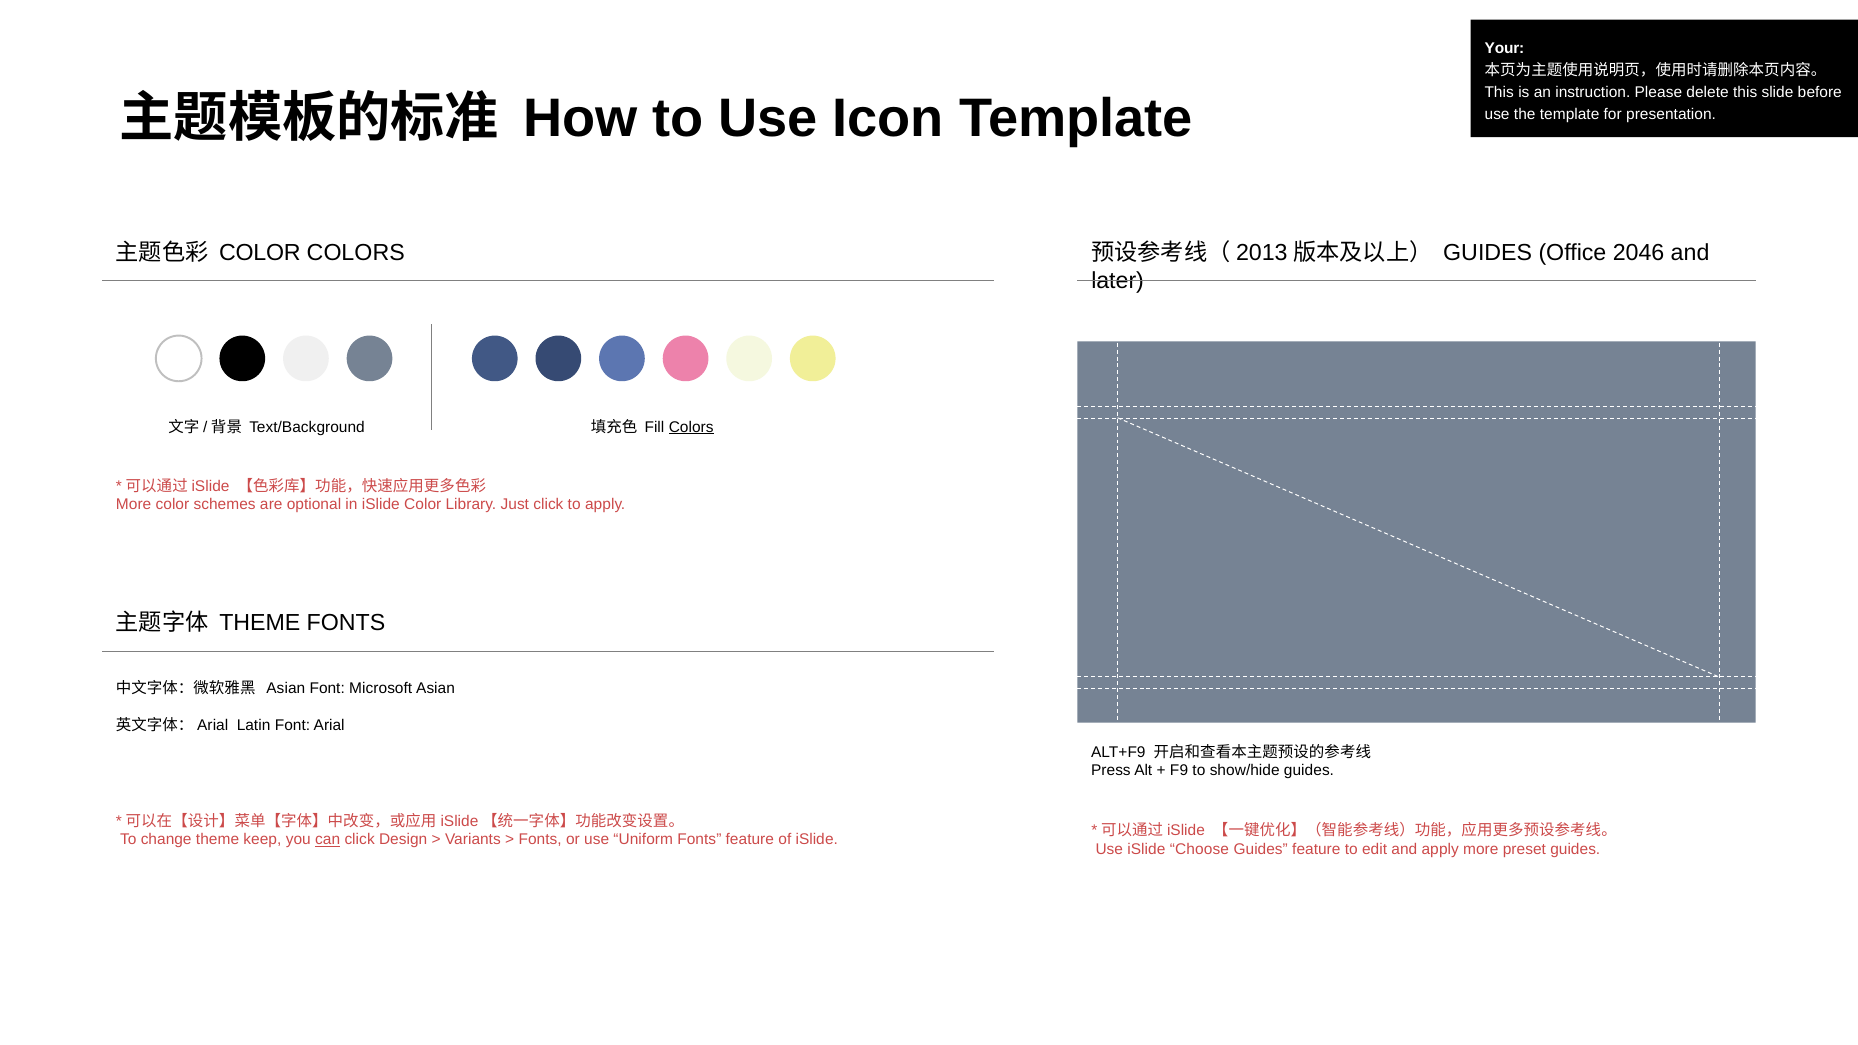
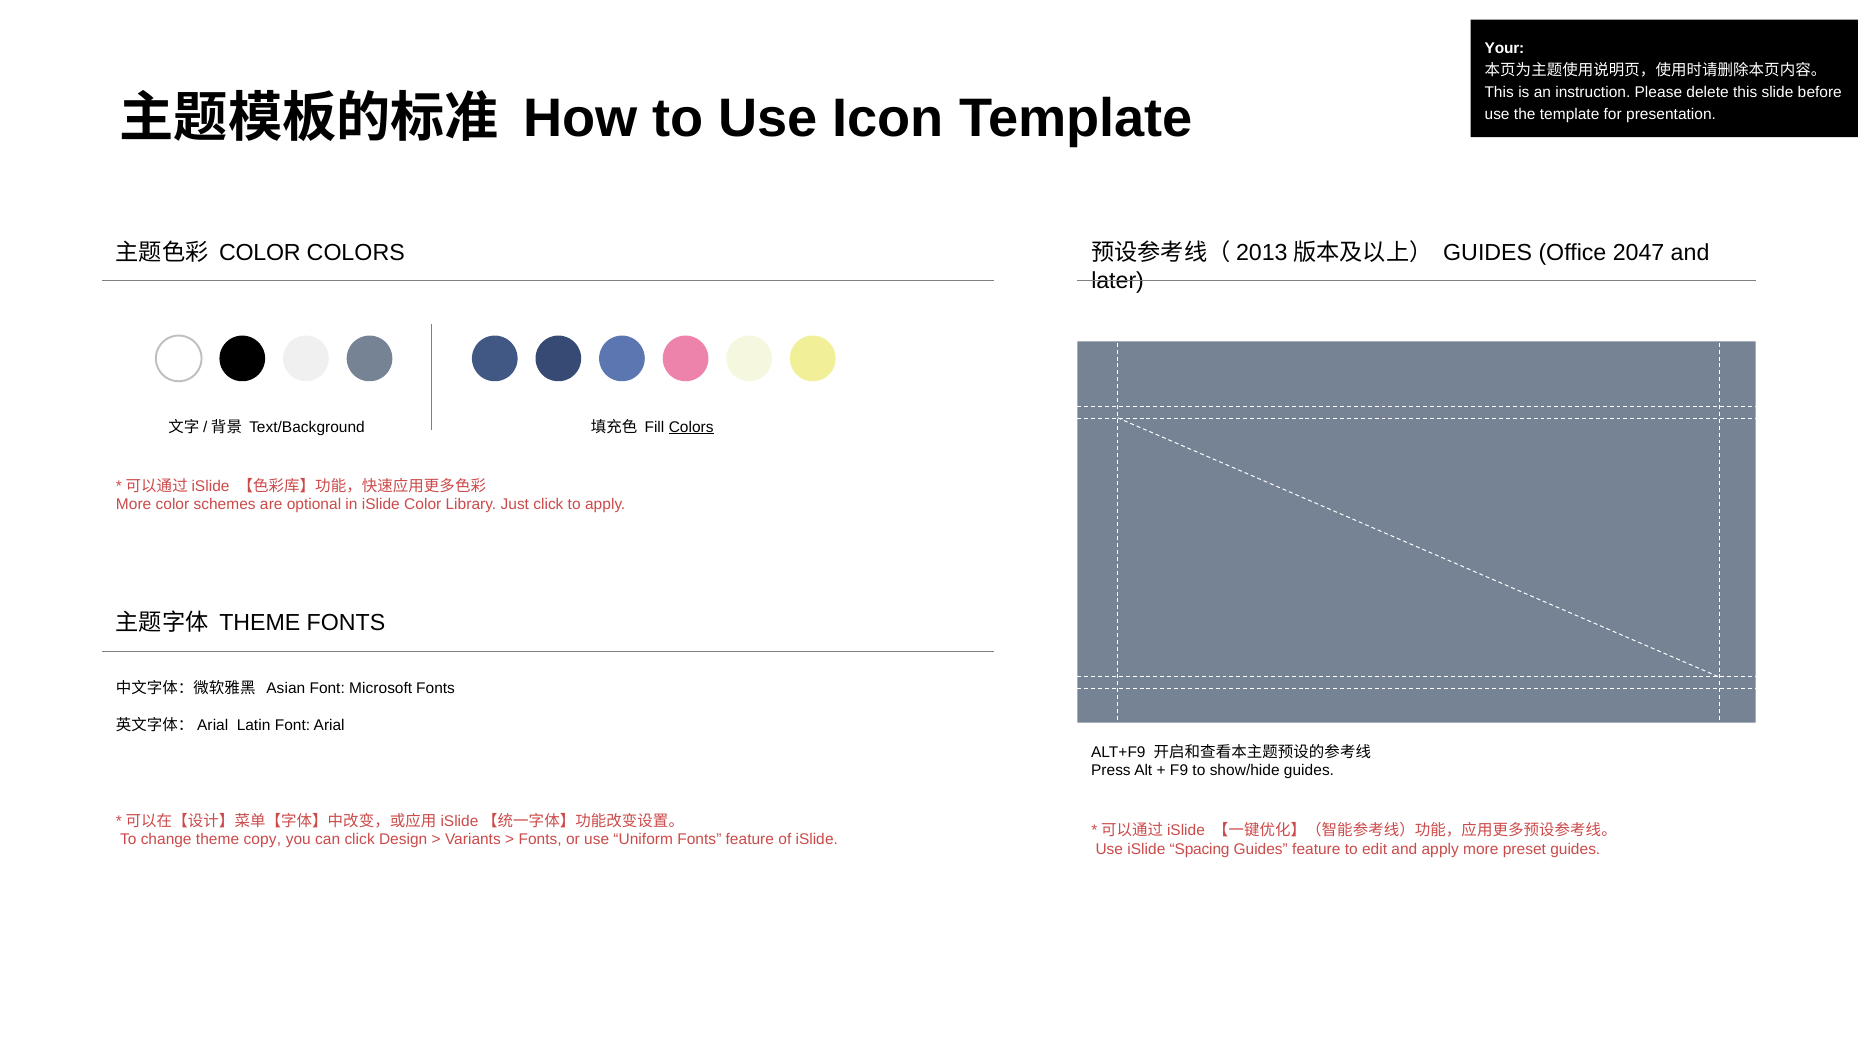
2046: 2046 -> 2047
Microsoft Asian: Asian -> Fonts
keep: keep -> copy
can underline: present -> none
Choose: Choose -> Spacing
